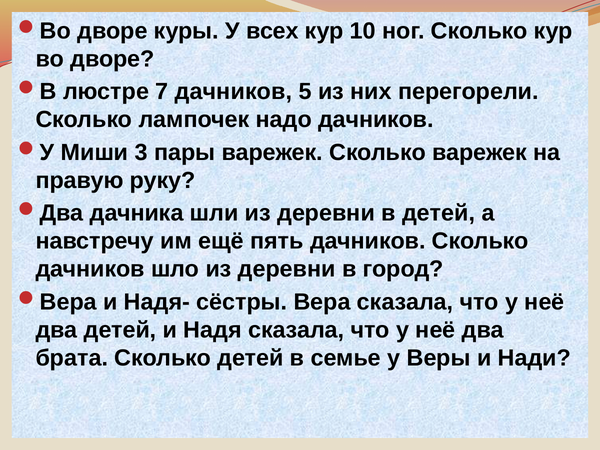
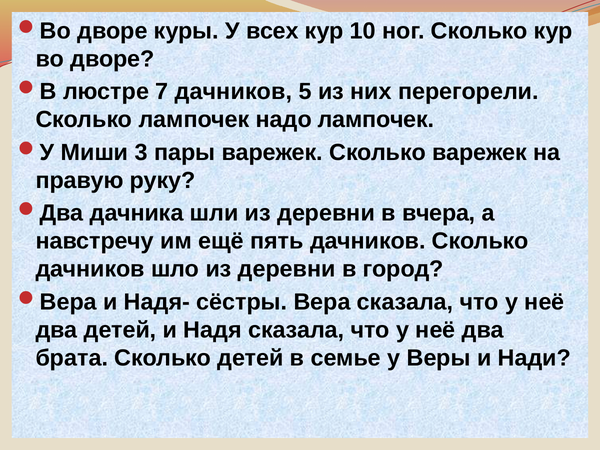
надо дачников: дачников -> лампочек
в детей: детей -> вчера
